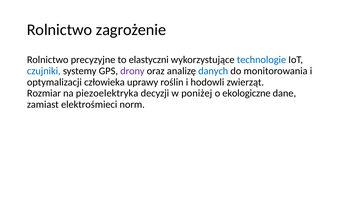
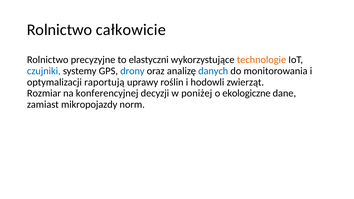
zagrożenie: zagrożenie -> całkowicie
technologie colour: blue -> orange
drony colour: purple -> blue
człowieka: człowieka -> raportują
piezoelektryka: piezoelektryka -> konferencyjnej
elektrośmieci: elektrośmieci -> mikropojazdy
